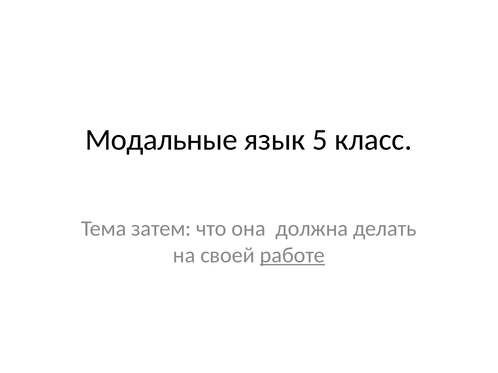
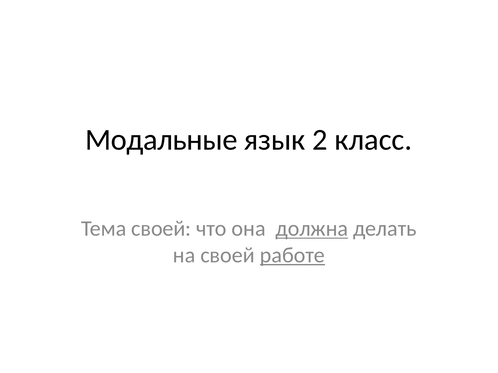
5: 5 -> 2
Тема затем: затем -> своей
должна underline: none -> present
